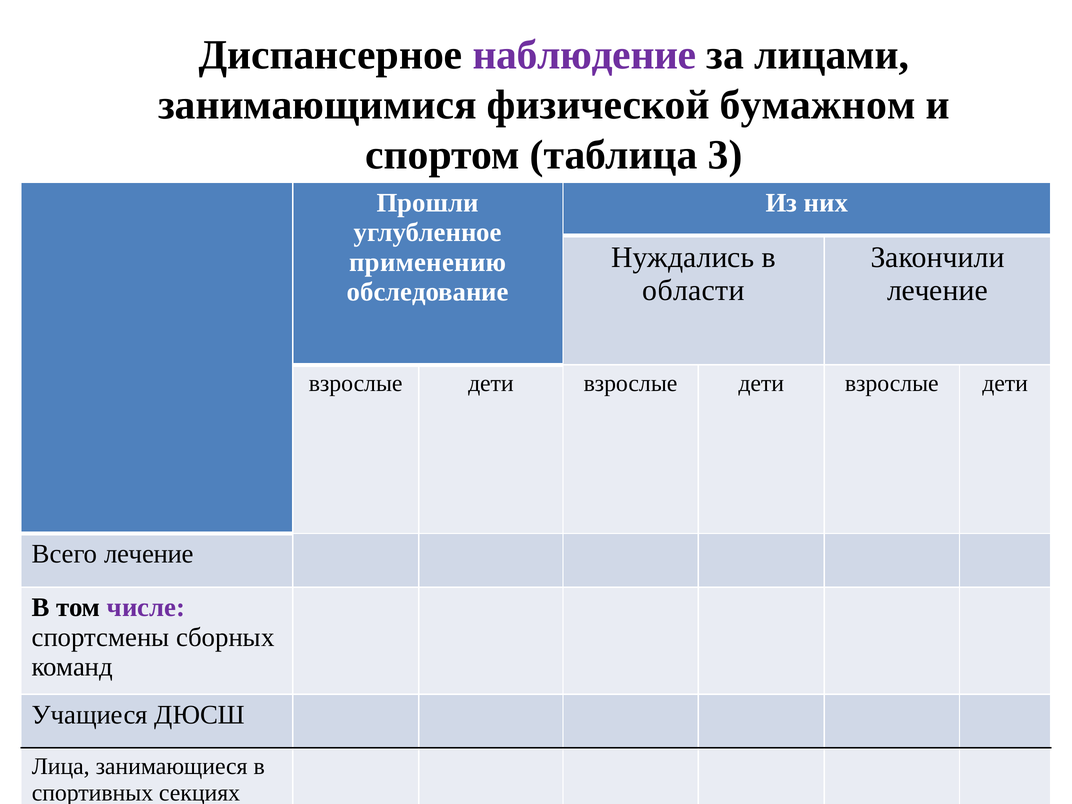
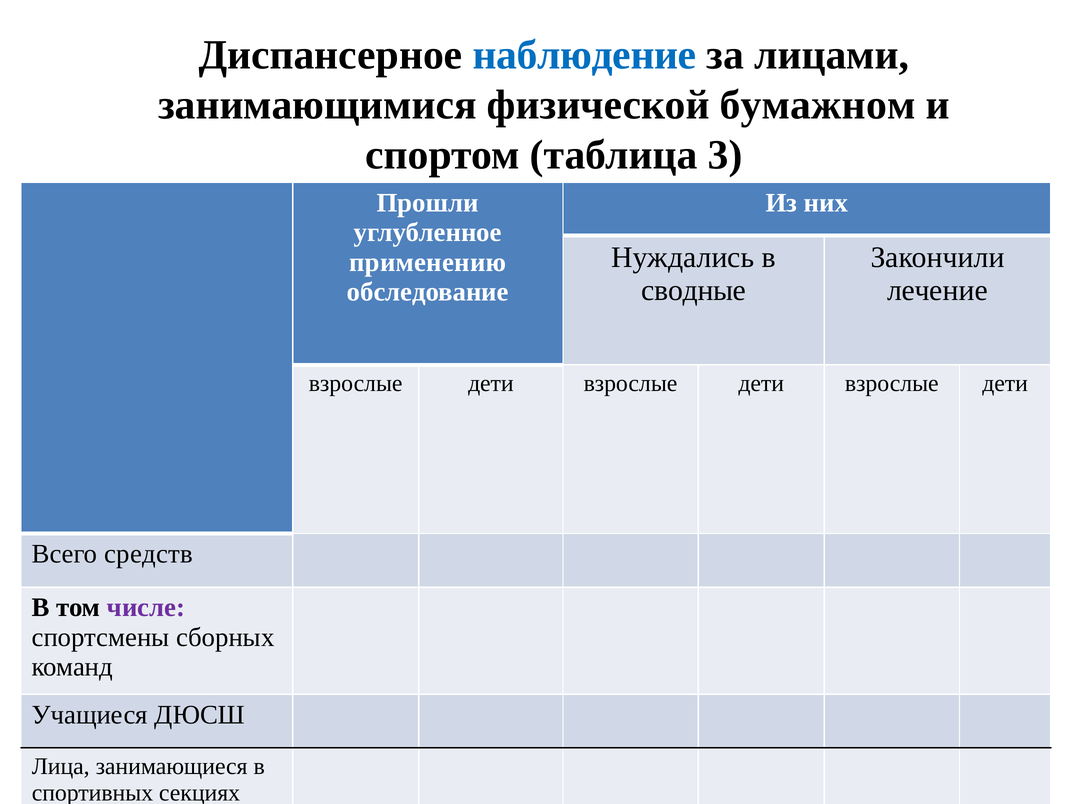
наблюдение colour: purple -> blue
области: области -> сводные
Всего лечение: лечение -> средств
